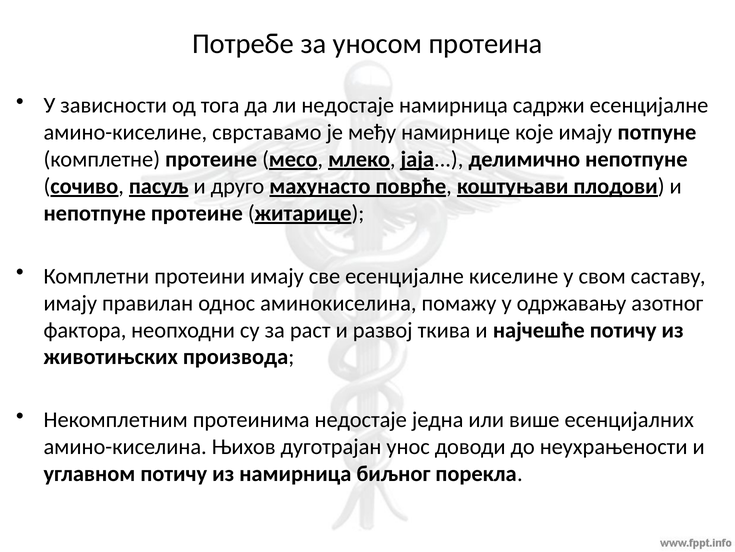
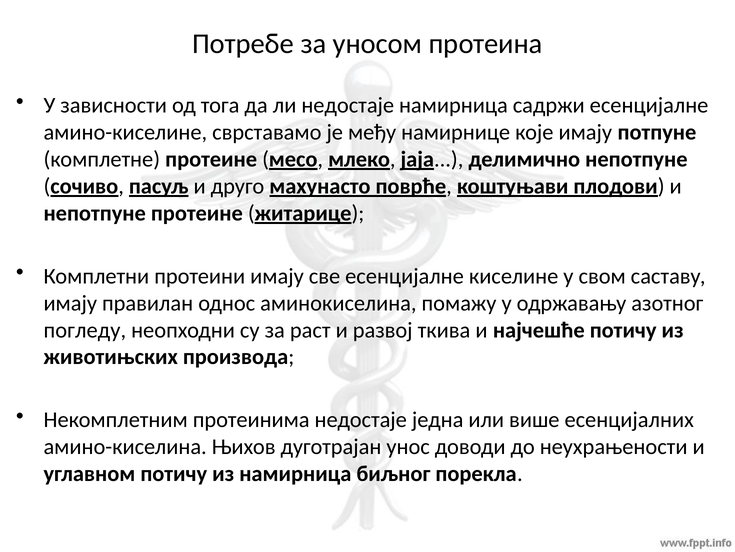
фактора: фактора -> погледу
